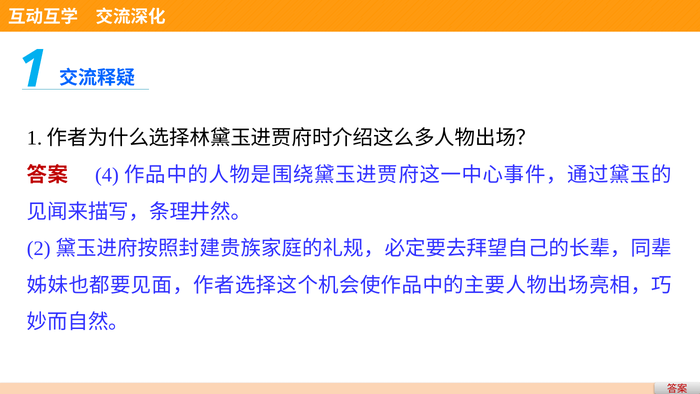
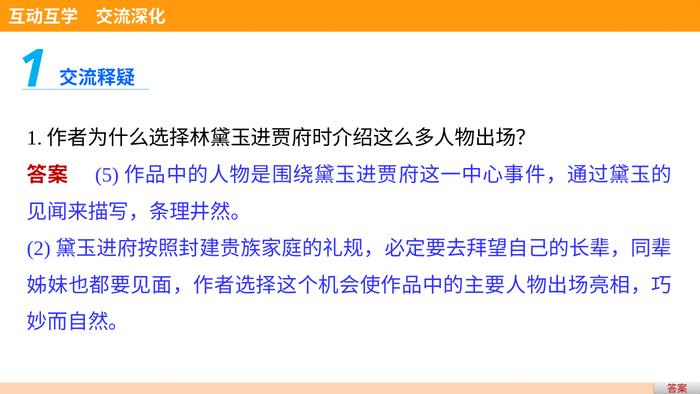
4: 4 -> 5
